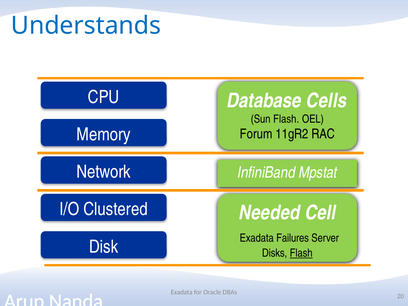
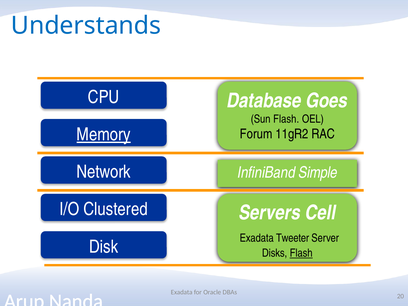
Cells: Cells -> Goes
Memory underline: none -> present
Mpstat: Mpstat -> Simple
Needed: Needed -> Servers
Failures: Failures -> Tweeter
